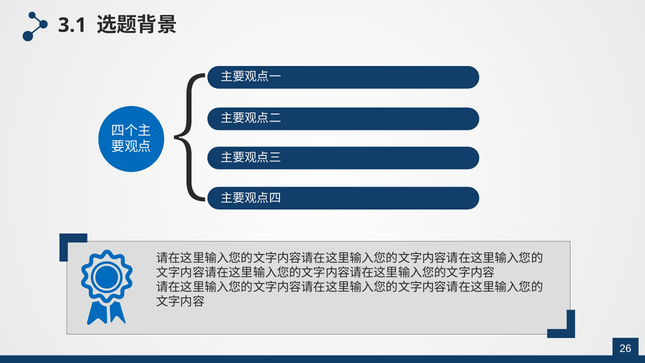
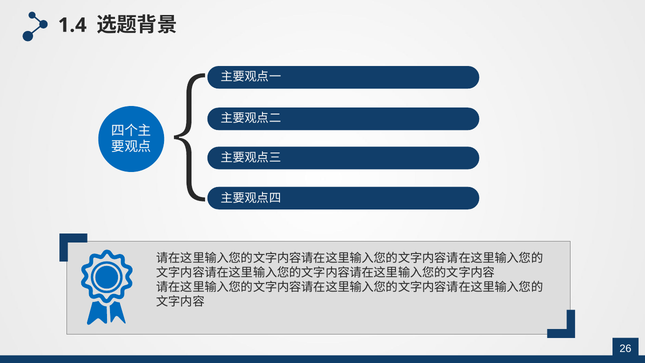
3.1: 3.1 -> 1.4
